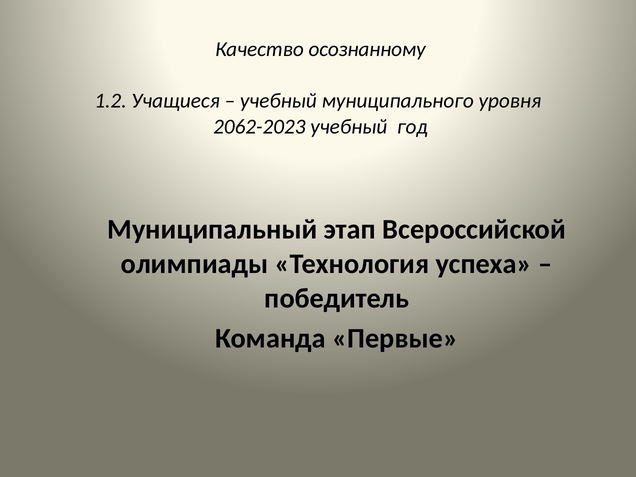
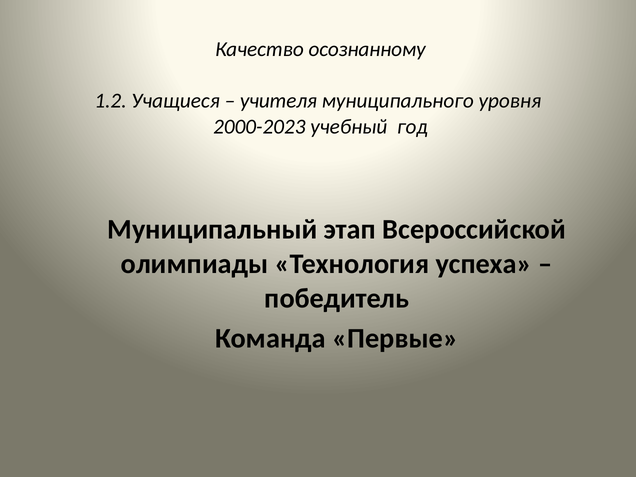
учебный at (278, 101): учебный -> учителя
2062-2023: 2062-2023 -> 2000-2023
